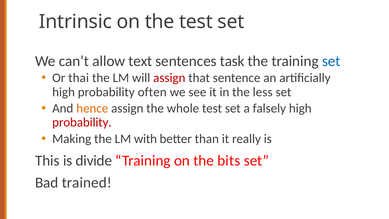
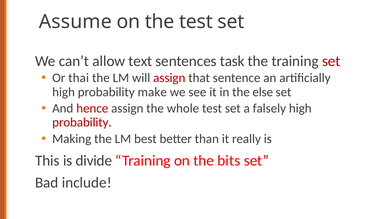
Intrinsic: Intrinsic -> Assume
set at (331, 61) colour: blue -> red
often: often -> make
less: less -> else
hence colour: orange -> red
with: with -> best
trained: trained -> include
